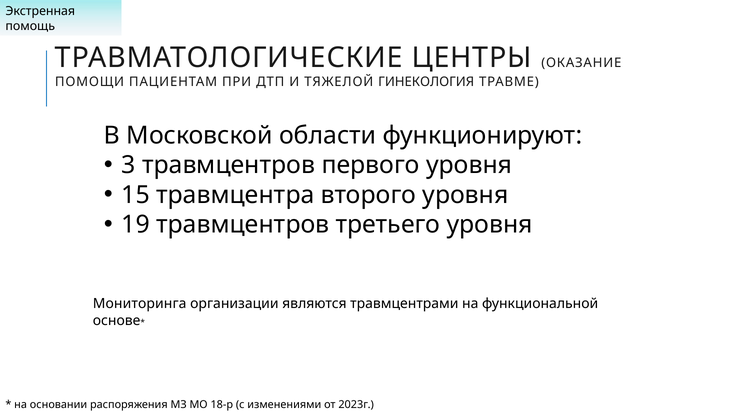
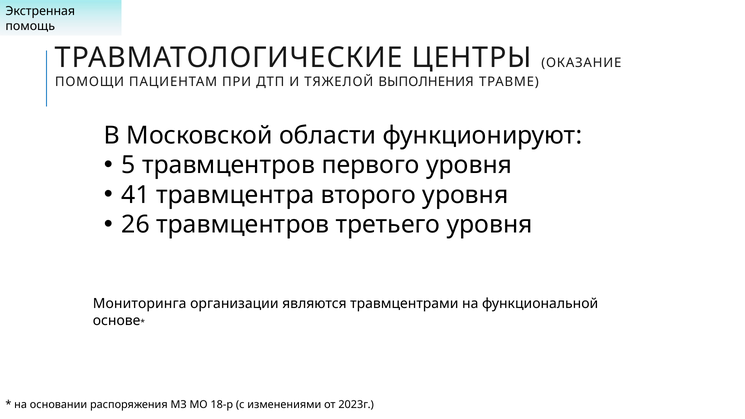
ГИНЕКОЛОГИЯ: ГИНЕКОЛОГИЯ -> ВЫПОЛНЕНИЯ
3: 3 -> 5
15: 15 -> 41
19: 19 -> 26
